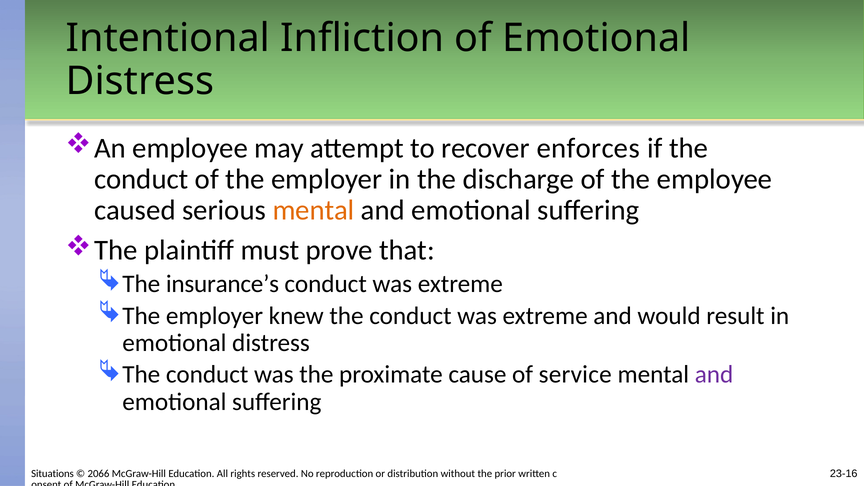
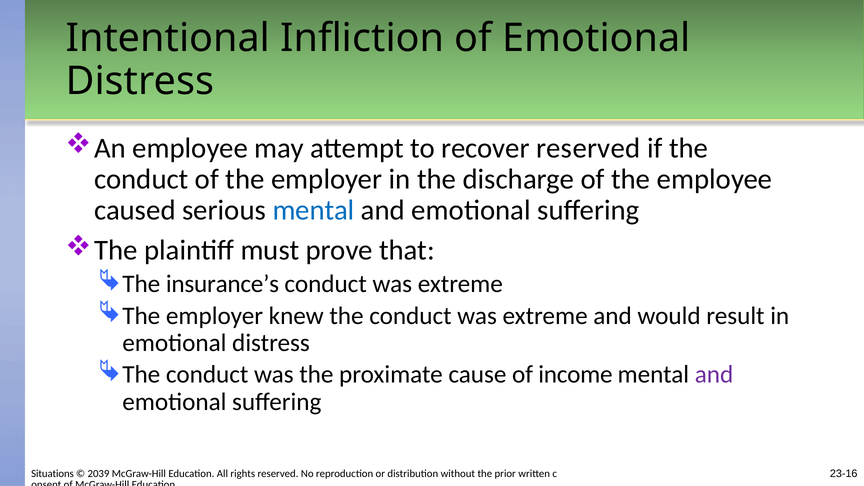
recover enforces: enforces -> reserved
mental at (314, 210) colour: orange -> blue
service: service -> income
2066: 2066 -> 2039
